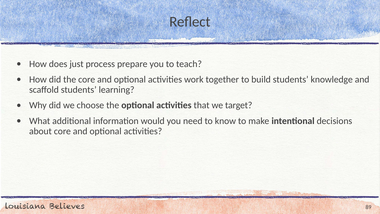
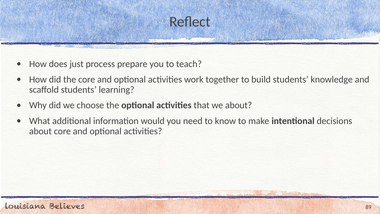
we target: target -> about
